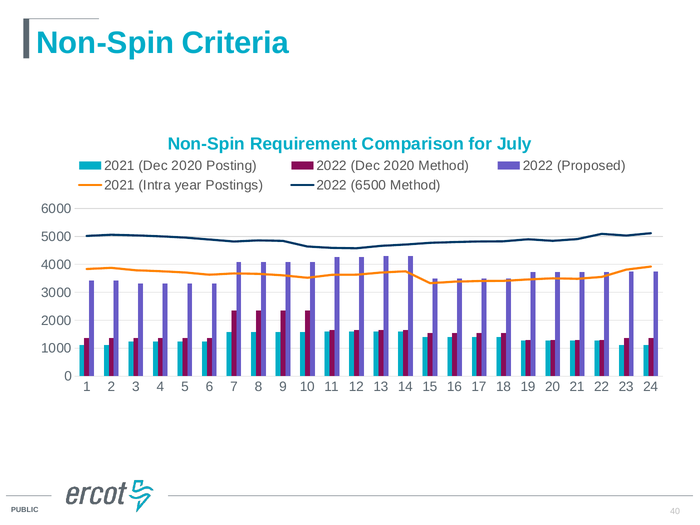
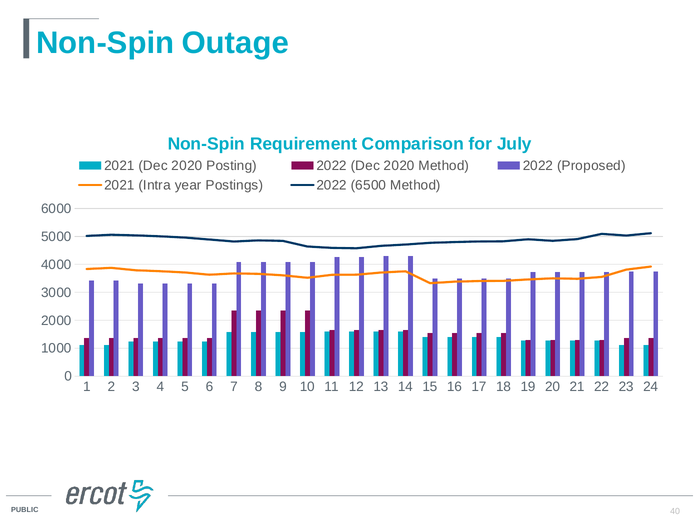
Criteria: Criteria -> Outage
